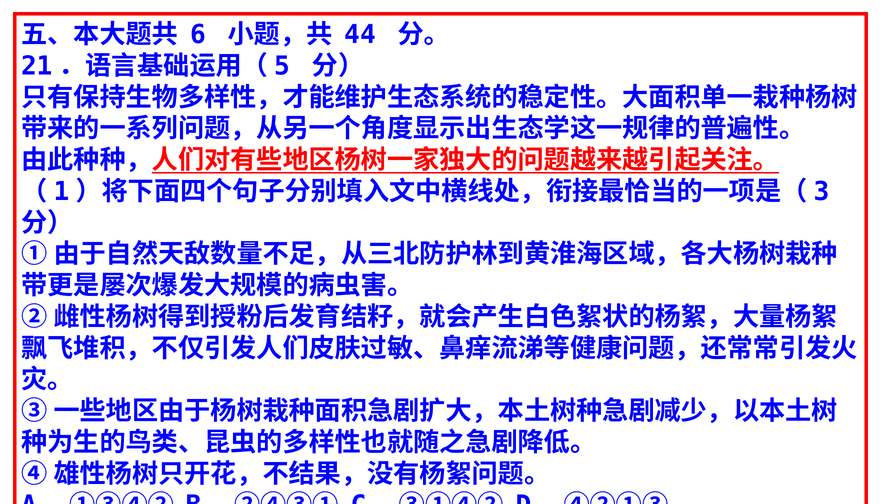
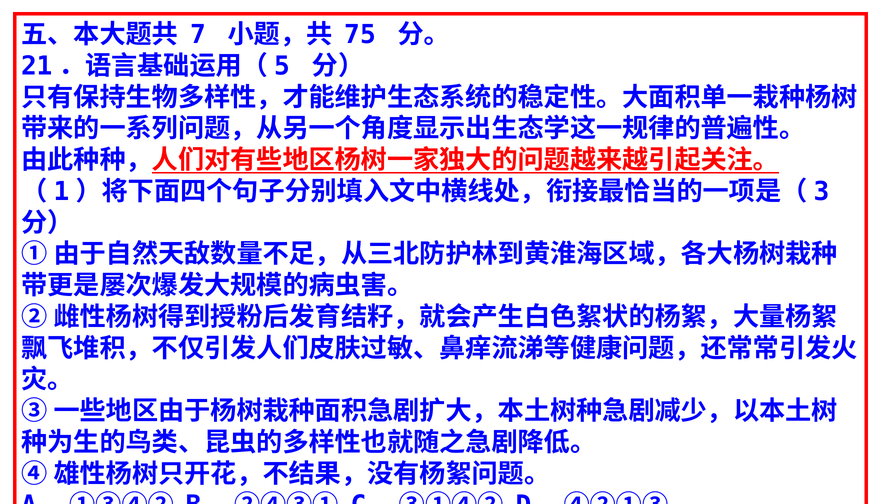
6: 6 -> 7
44: 44 -> 75
